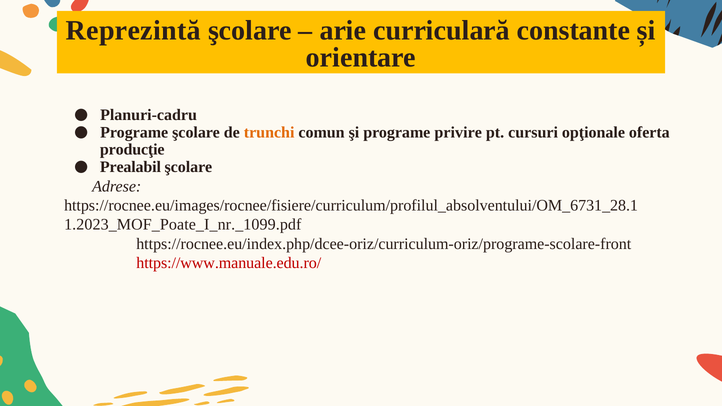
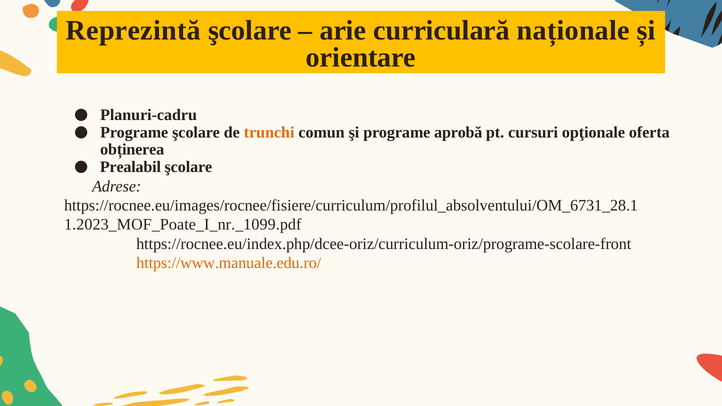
constante: constante -> naționale
privire: privire -> aprobă
producţie: producţie -> obținerea
https://www.manuale.edu.ro/ colour: red -> orange
